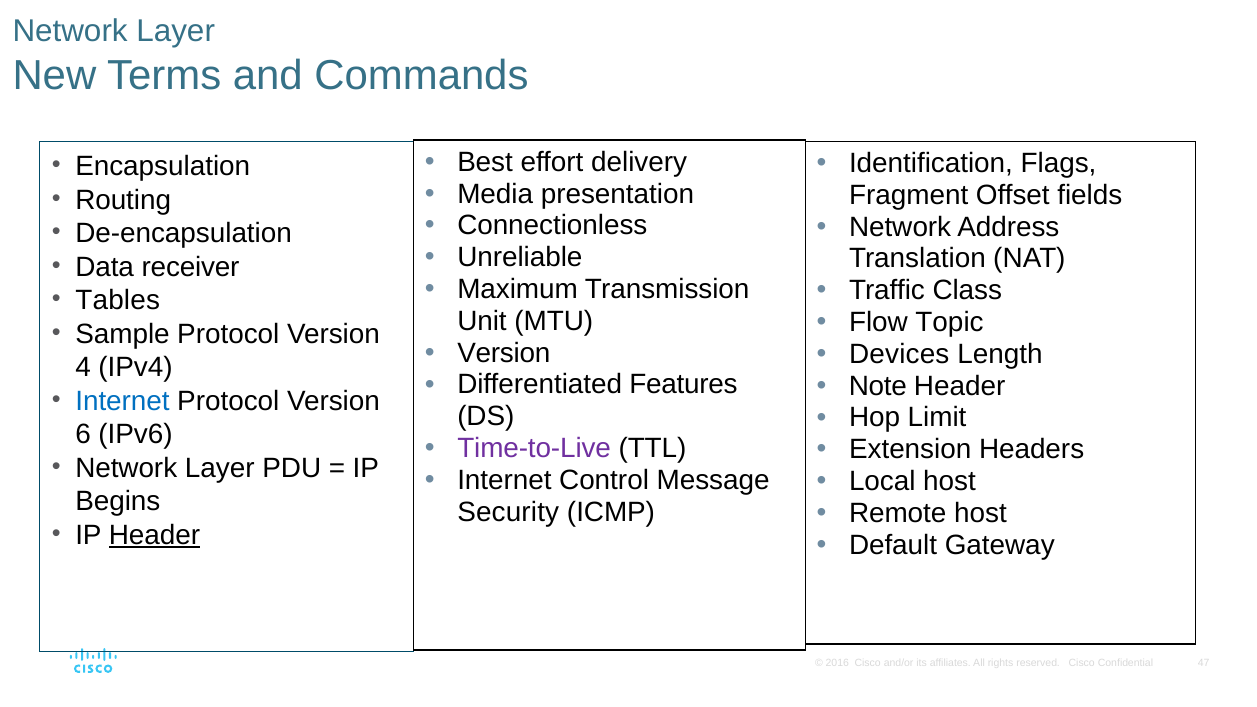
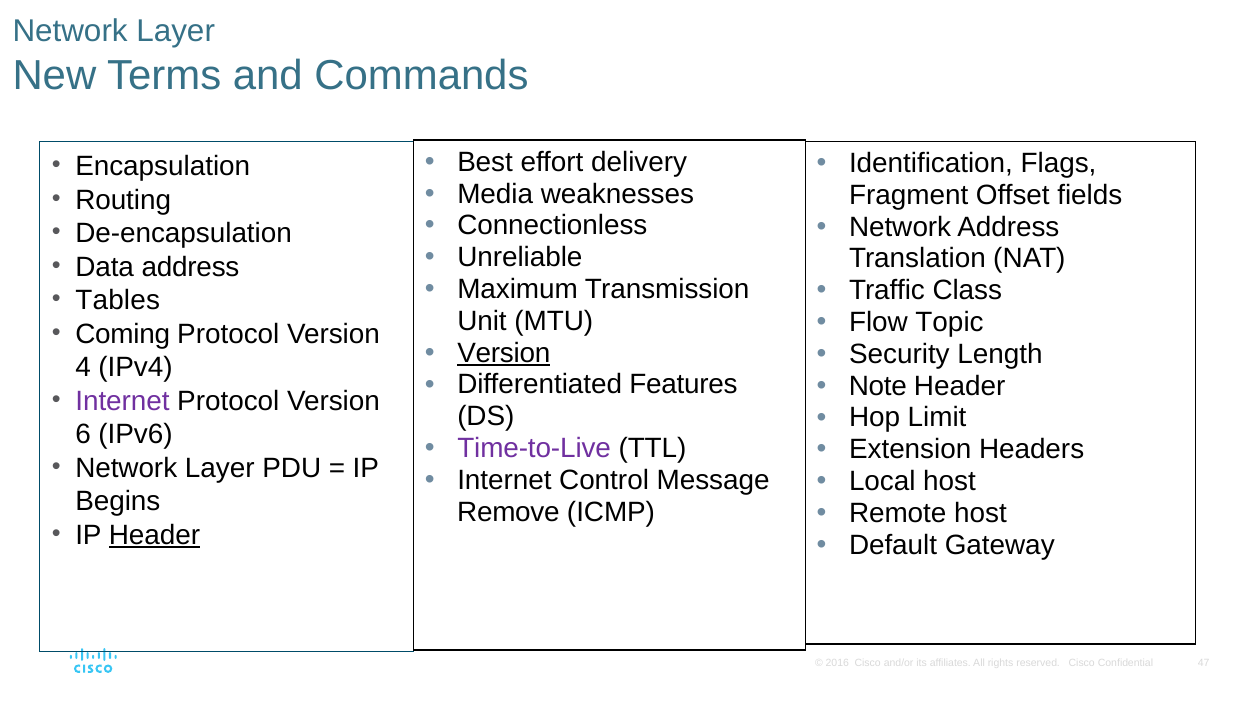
presentation: presentation -> weaknesses
Data receiver: receiver -> address
Sample: Sample -> Coming
Version at (504, 353) underline: none -> present
Devices: Devices -> Security
Internet at (123, 401) colour: blue -> purple
Security: Security -> Remove
